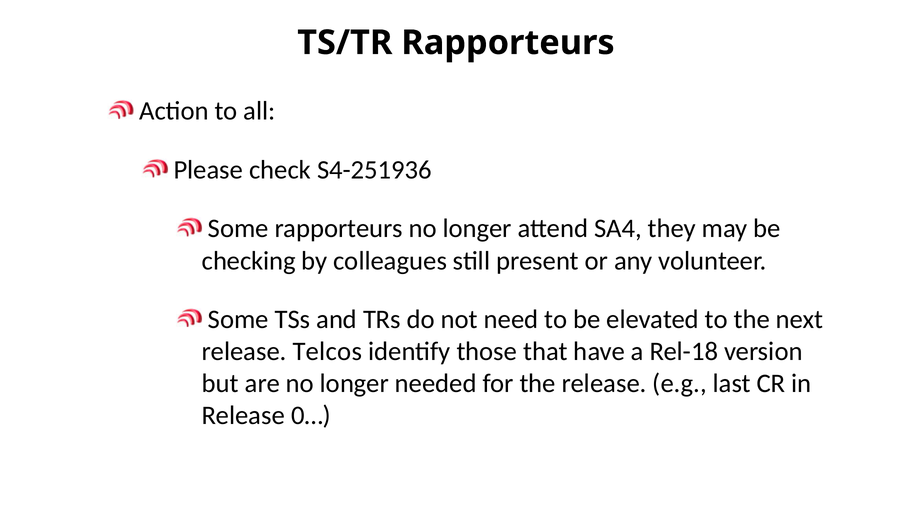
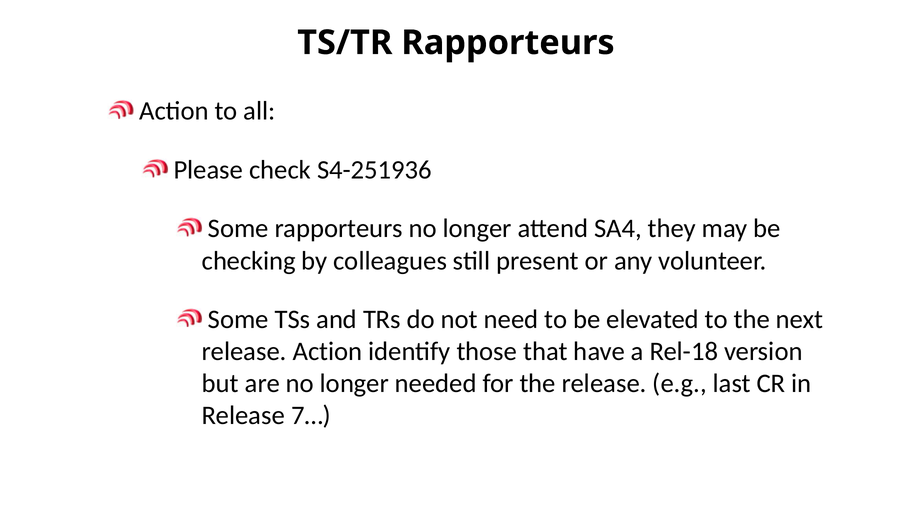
release Telcos: Telcos -> Action
0…: 0… -> 7…
